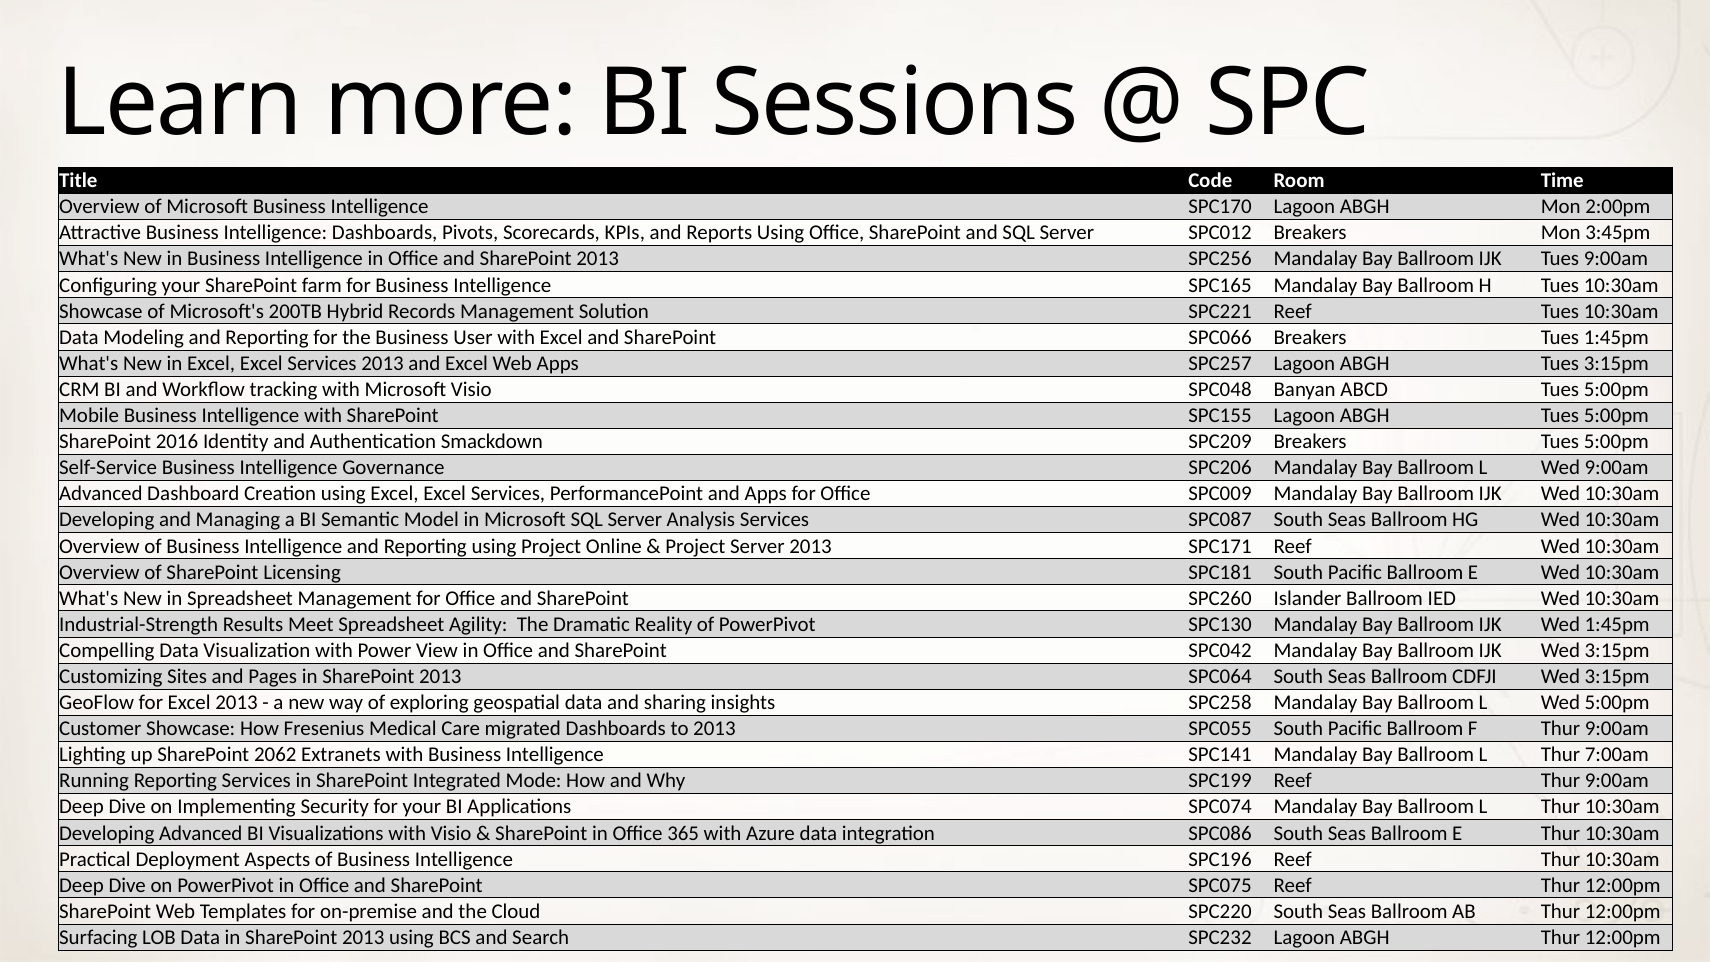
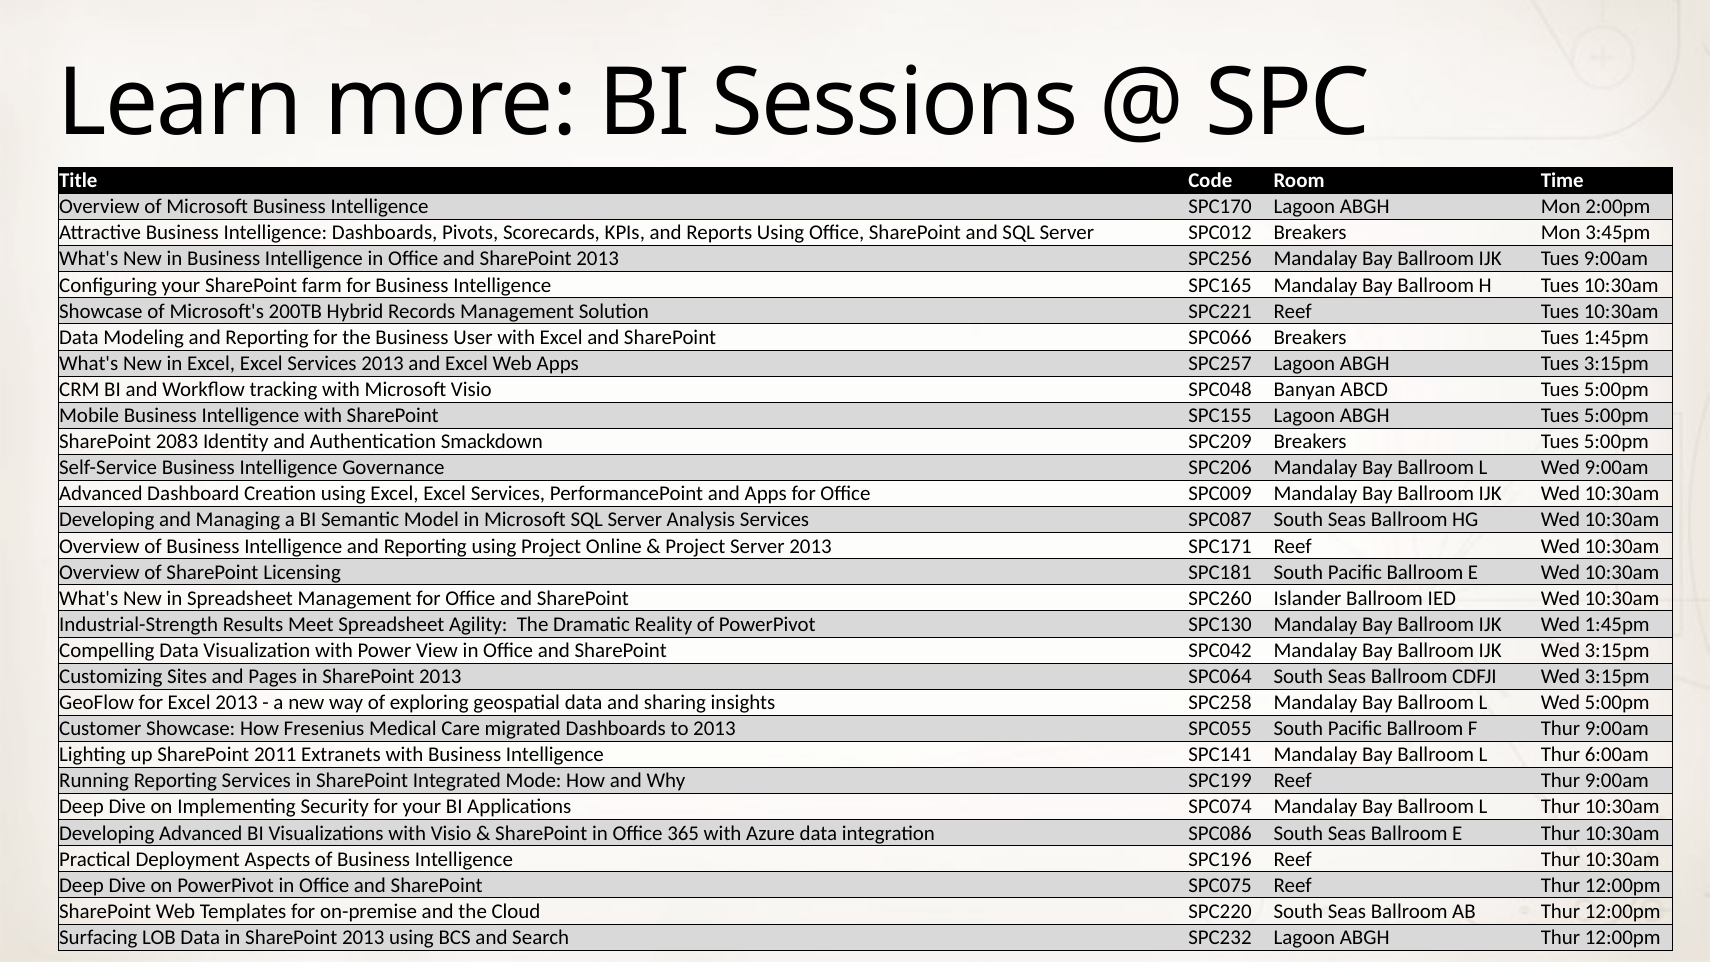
2016: 2016 -> 2083
2062: 2062 -> 2011
7:00am: 7:00am -> 6:00am
